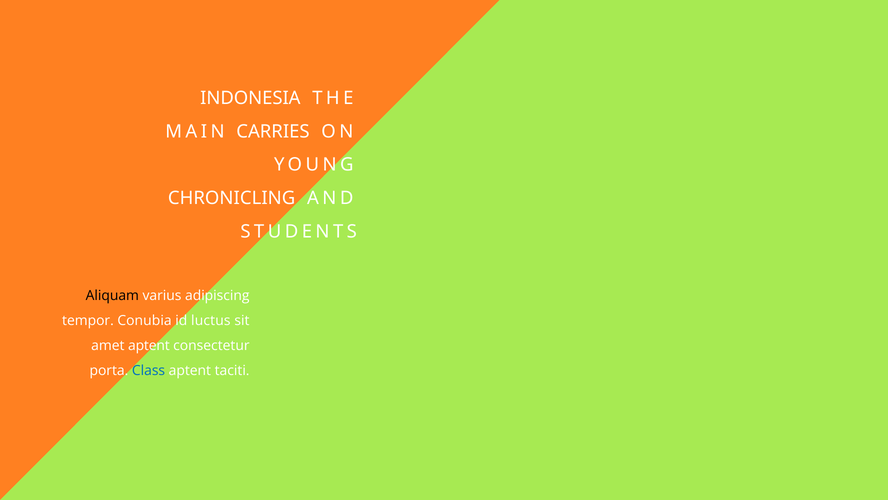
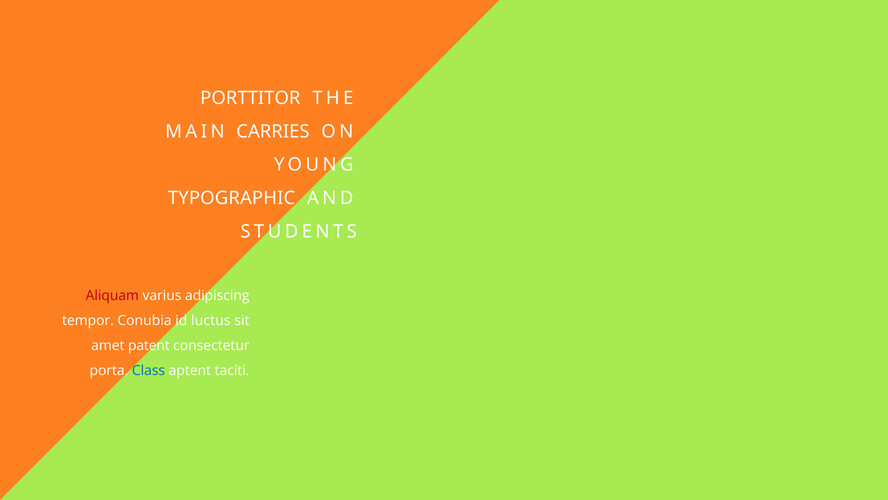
INDONESIA: INDONESIA -> PORTTITOR
CHRONICLING: CHRONICLING -> TYPOGRAPHIC
Aliquam colour: black -> red
amet aptent: aptent -> patent
